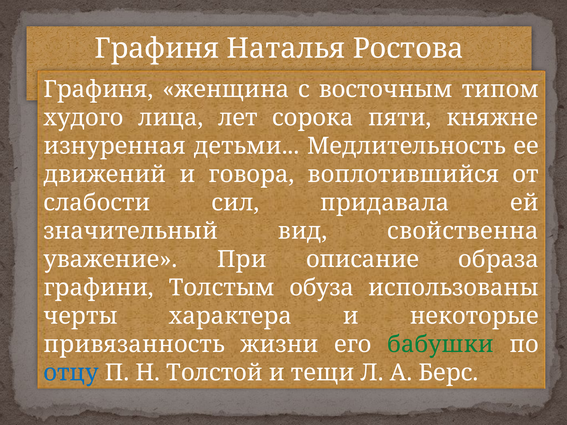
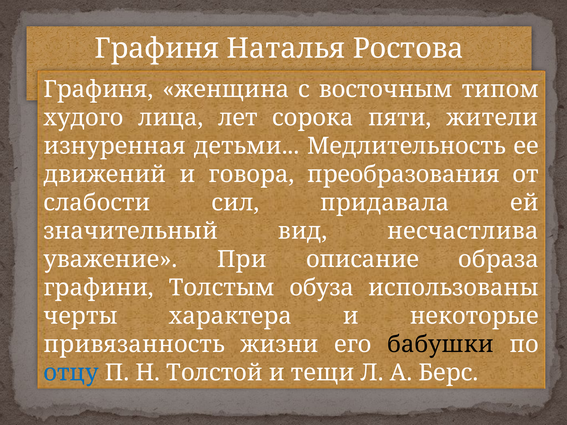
княжне: княжне -> жители
воплотившийся: воплотившийся -> преобразования
свойственна: свойственна -> несчастлива
бабушки colour: green -> black
